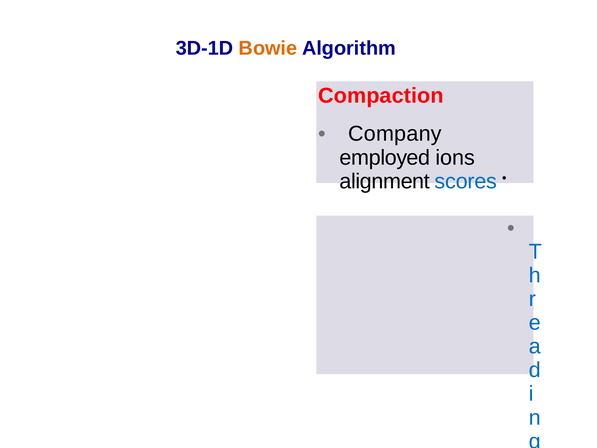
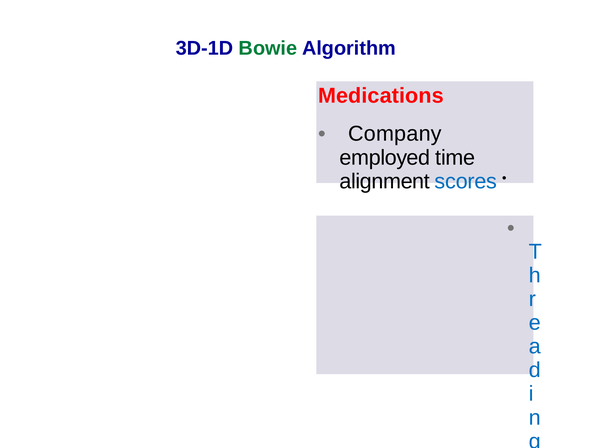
Bowie colour: orange -> green
Compaction: Compaction -> Medications
ions: ions -> time
